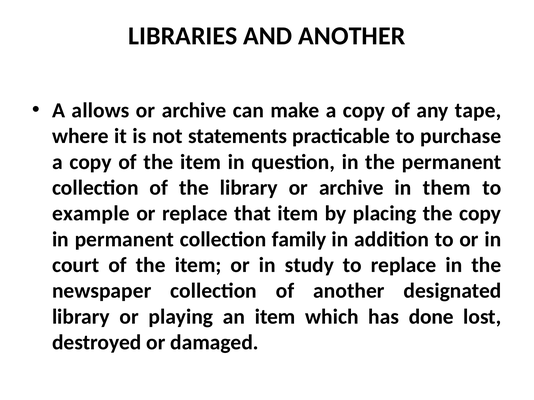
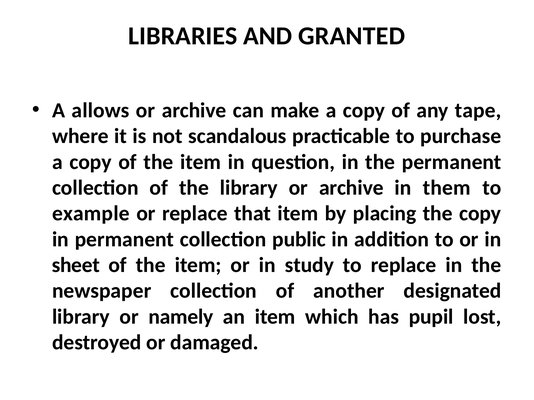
AND ANOTHER: ANOTHER -> GRANTED
statements: statements -> scandalous
family: family -> public
court: court -> sheet
playing: playing -> namely
done: done -> pupil
